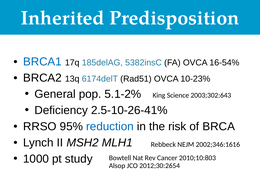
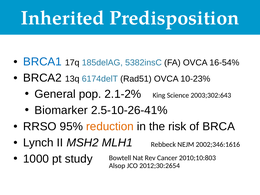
5.1-2%: 5.1-2% -> 2.1-2%
Deficiency: Deficiency -> Biomarker
reduction colour: blue -> orange
